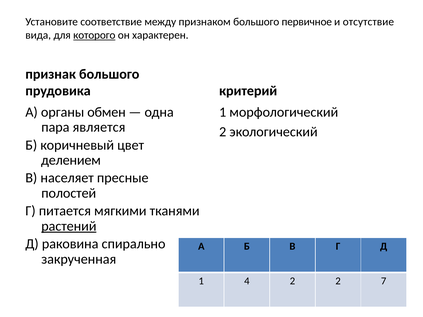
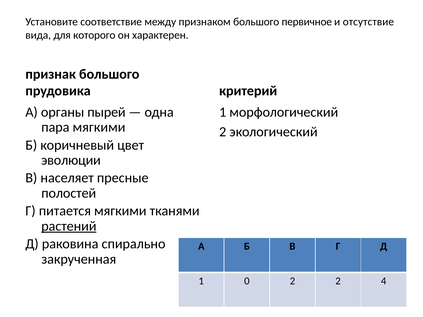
которого underline: present -> none
обмен: обмен -> пырей
пара является: является -> мягкими
делением: делением -> эволюции
4: 4 -> 0
7: 7 -> 4
